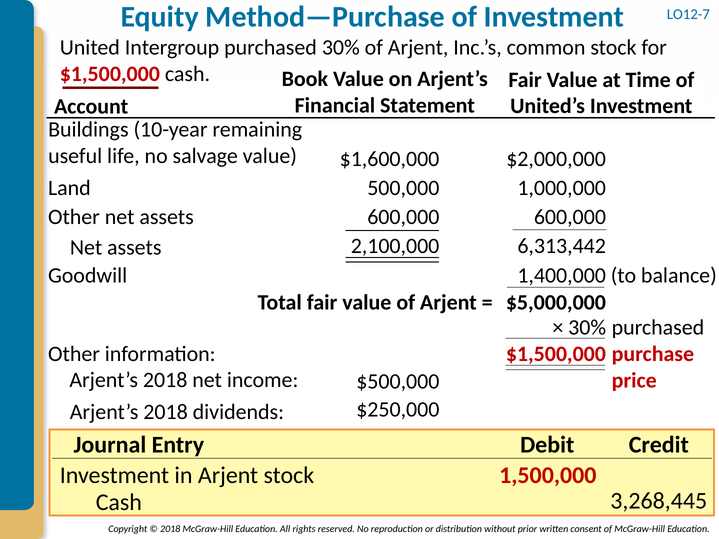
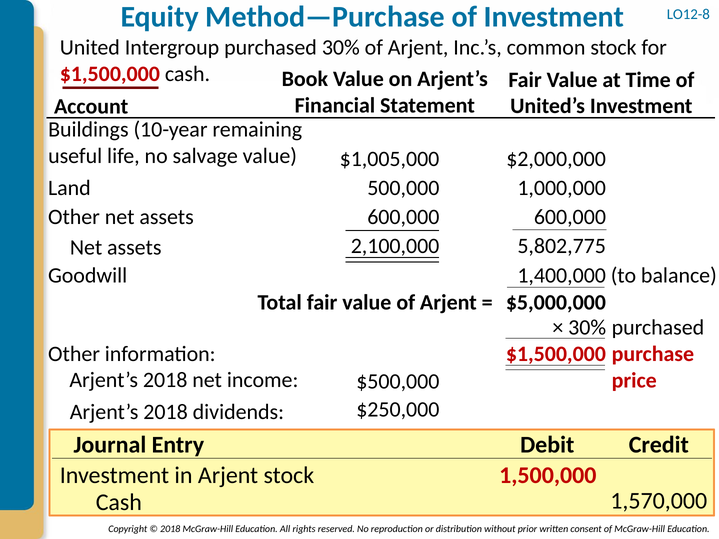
LO12-7: LO12-7 -> LO12-8
$1,600,000: $1,600,000 -> $1,005,000
6,313,442: 6,313,442 -> 5,802,775
3,268,445: 3,268,445 -> 1,570,000
